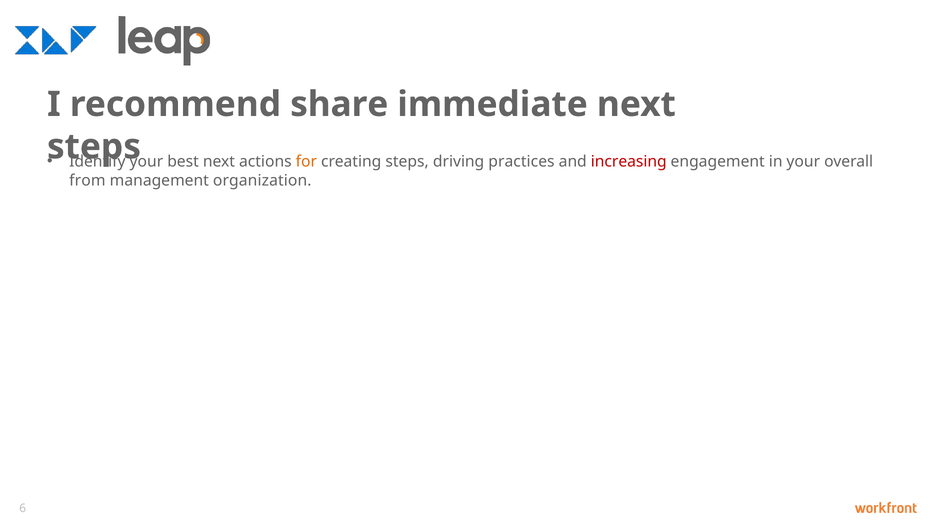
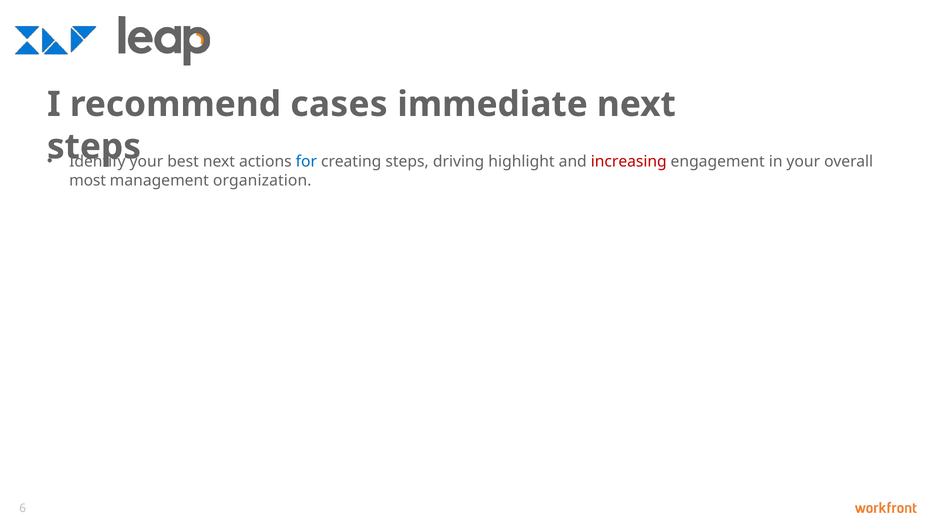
share: share -> cases
for colour: orange -> blue
practices: practices -> highlight
from: from -> most
